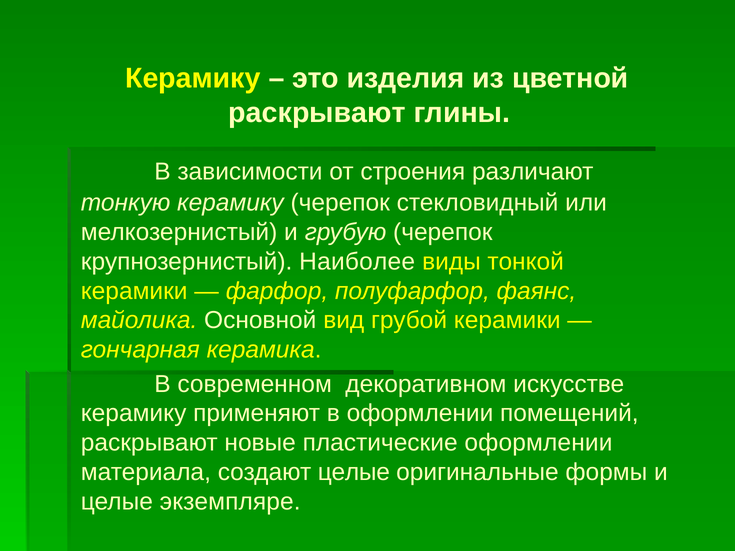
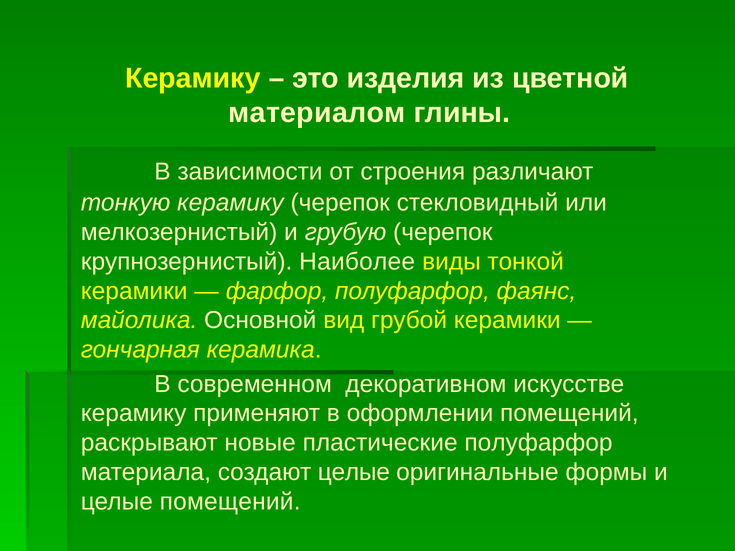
раскрывают at (317, 113): раскрывают -> материалом
пластические оформлении: оформлении -> полуфарфор
целые экземпляре: экземпляре -> помещений
